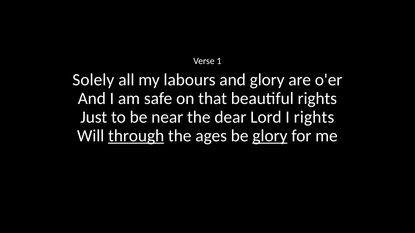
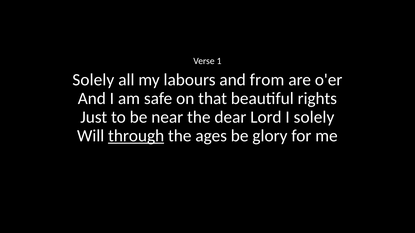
and glory: glory -> from
I rights: rights -> solely
glory at (270, 136) underline: present -> none
